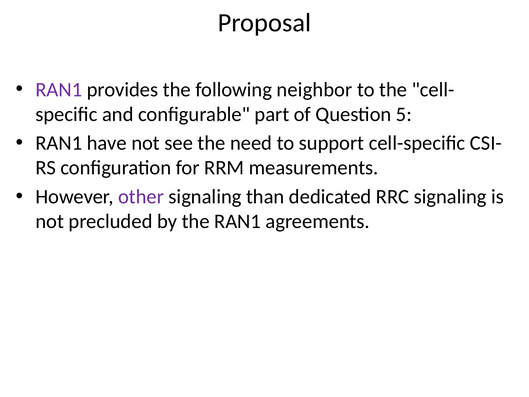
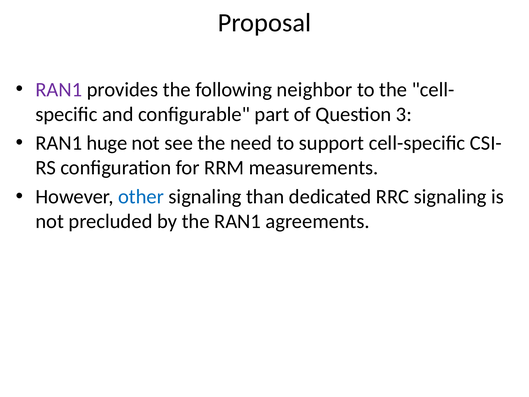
5: 5 -> 3
have: have -> huge
other colour: purple -> blue
